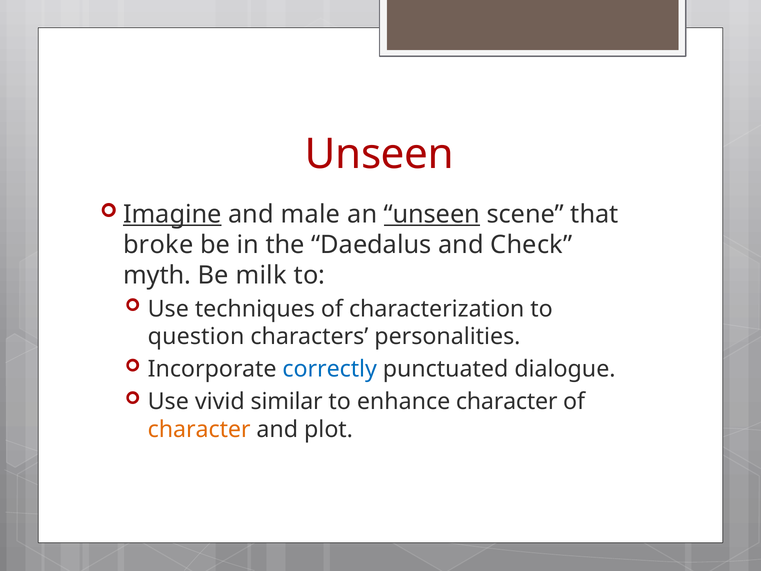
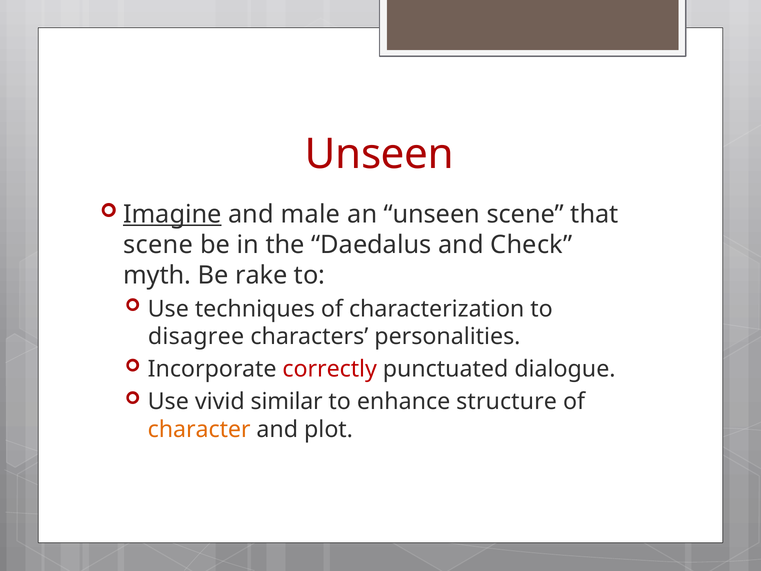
unseen at (432, 214) underline: present -> none
broke at (158, 245): broke -> scene
milk: milk -> rake
question: question -> disagree
correctly colour: blue -> red
enhance character: character -> structure
